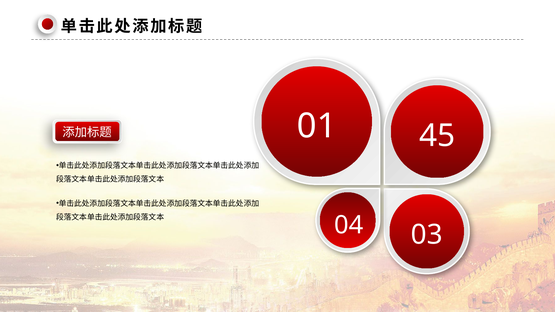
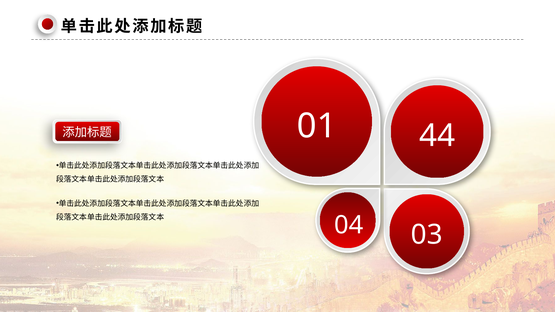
45: 45 -> 44
